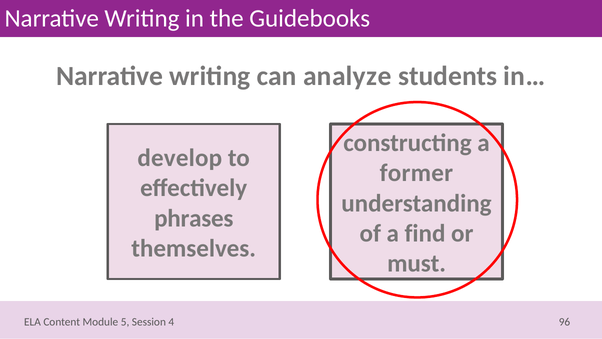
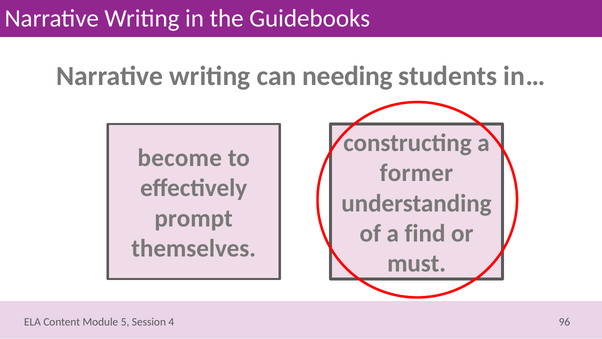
analyze: analyze -> needing
develop: develop -> become
phrases: phrases -> prompt
